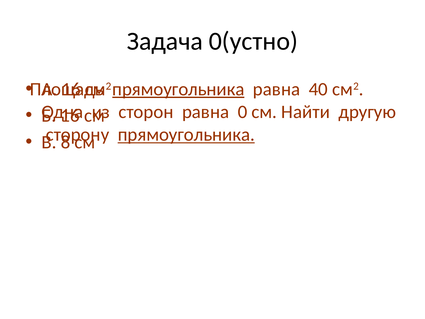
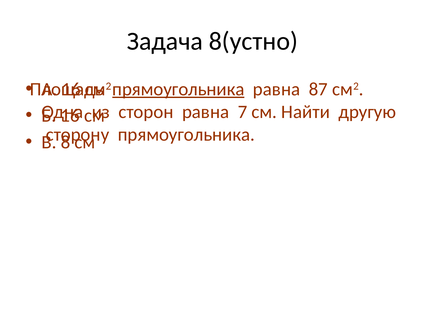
0(устно: 0(устно -> 8(устно
40: 40 -> 87
0: 0 -> 7
прямоугольника at (186, 135) underline: present -> none
